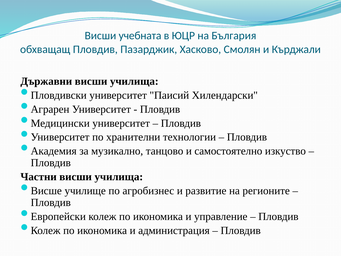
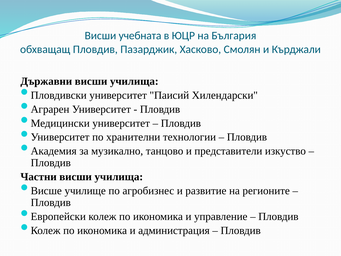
самостоятелно: самостоятелно -> представители
